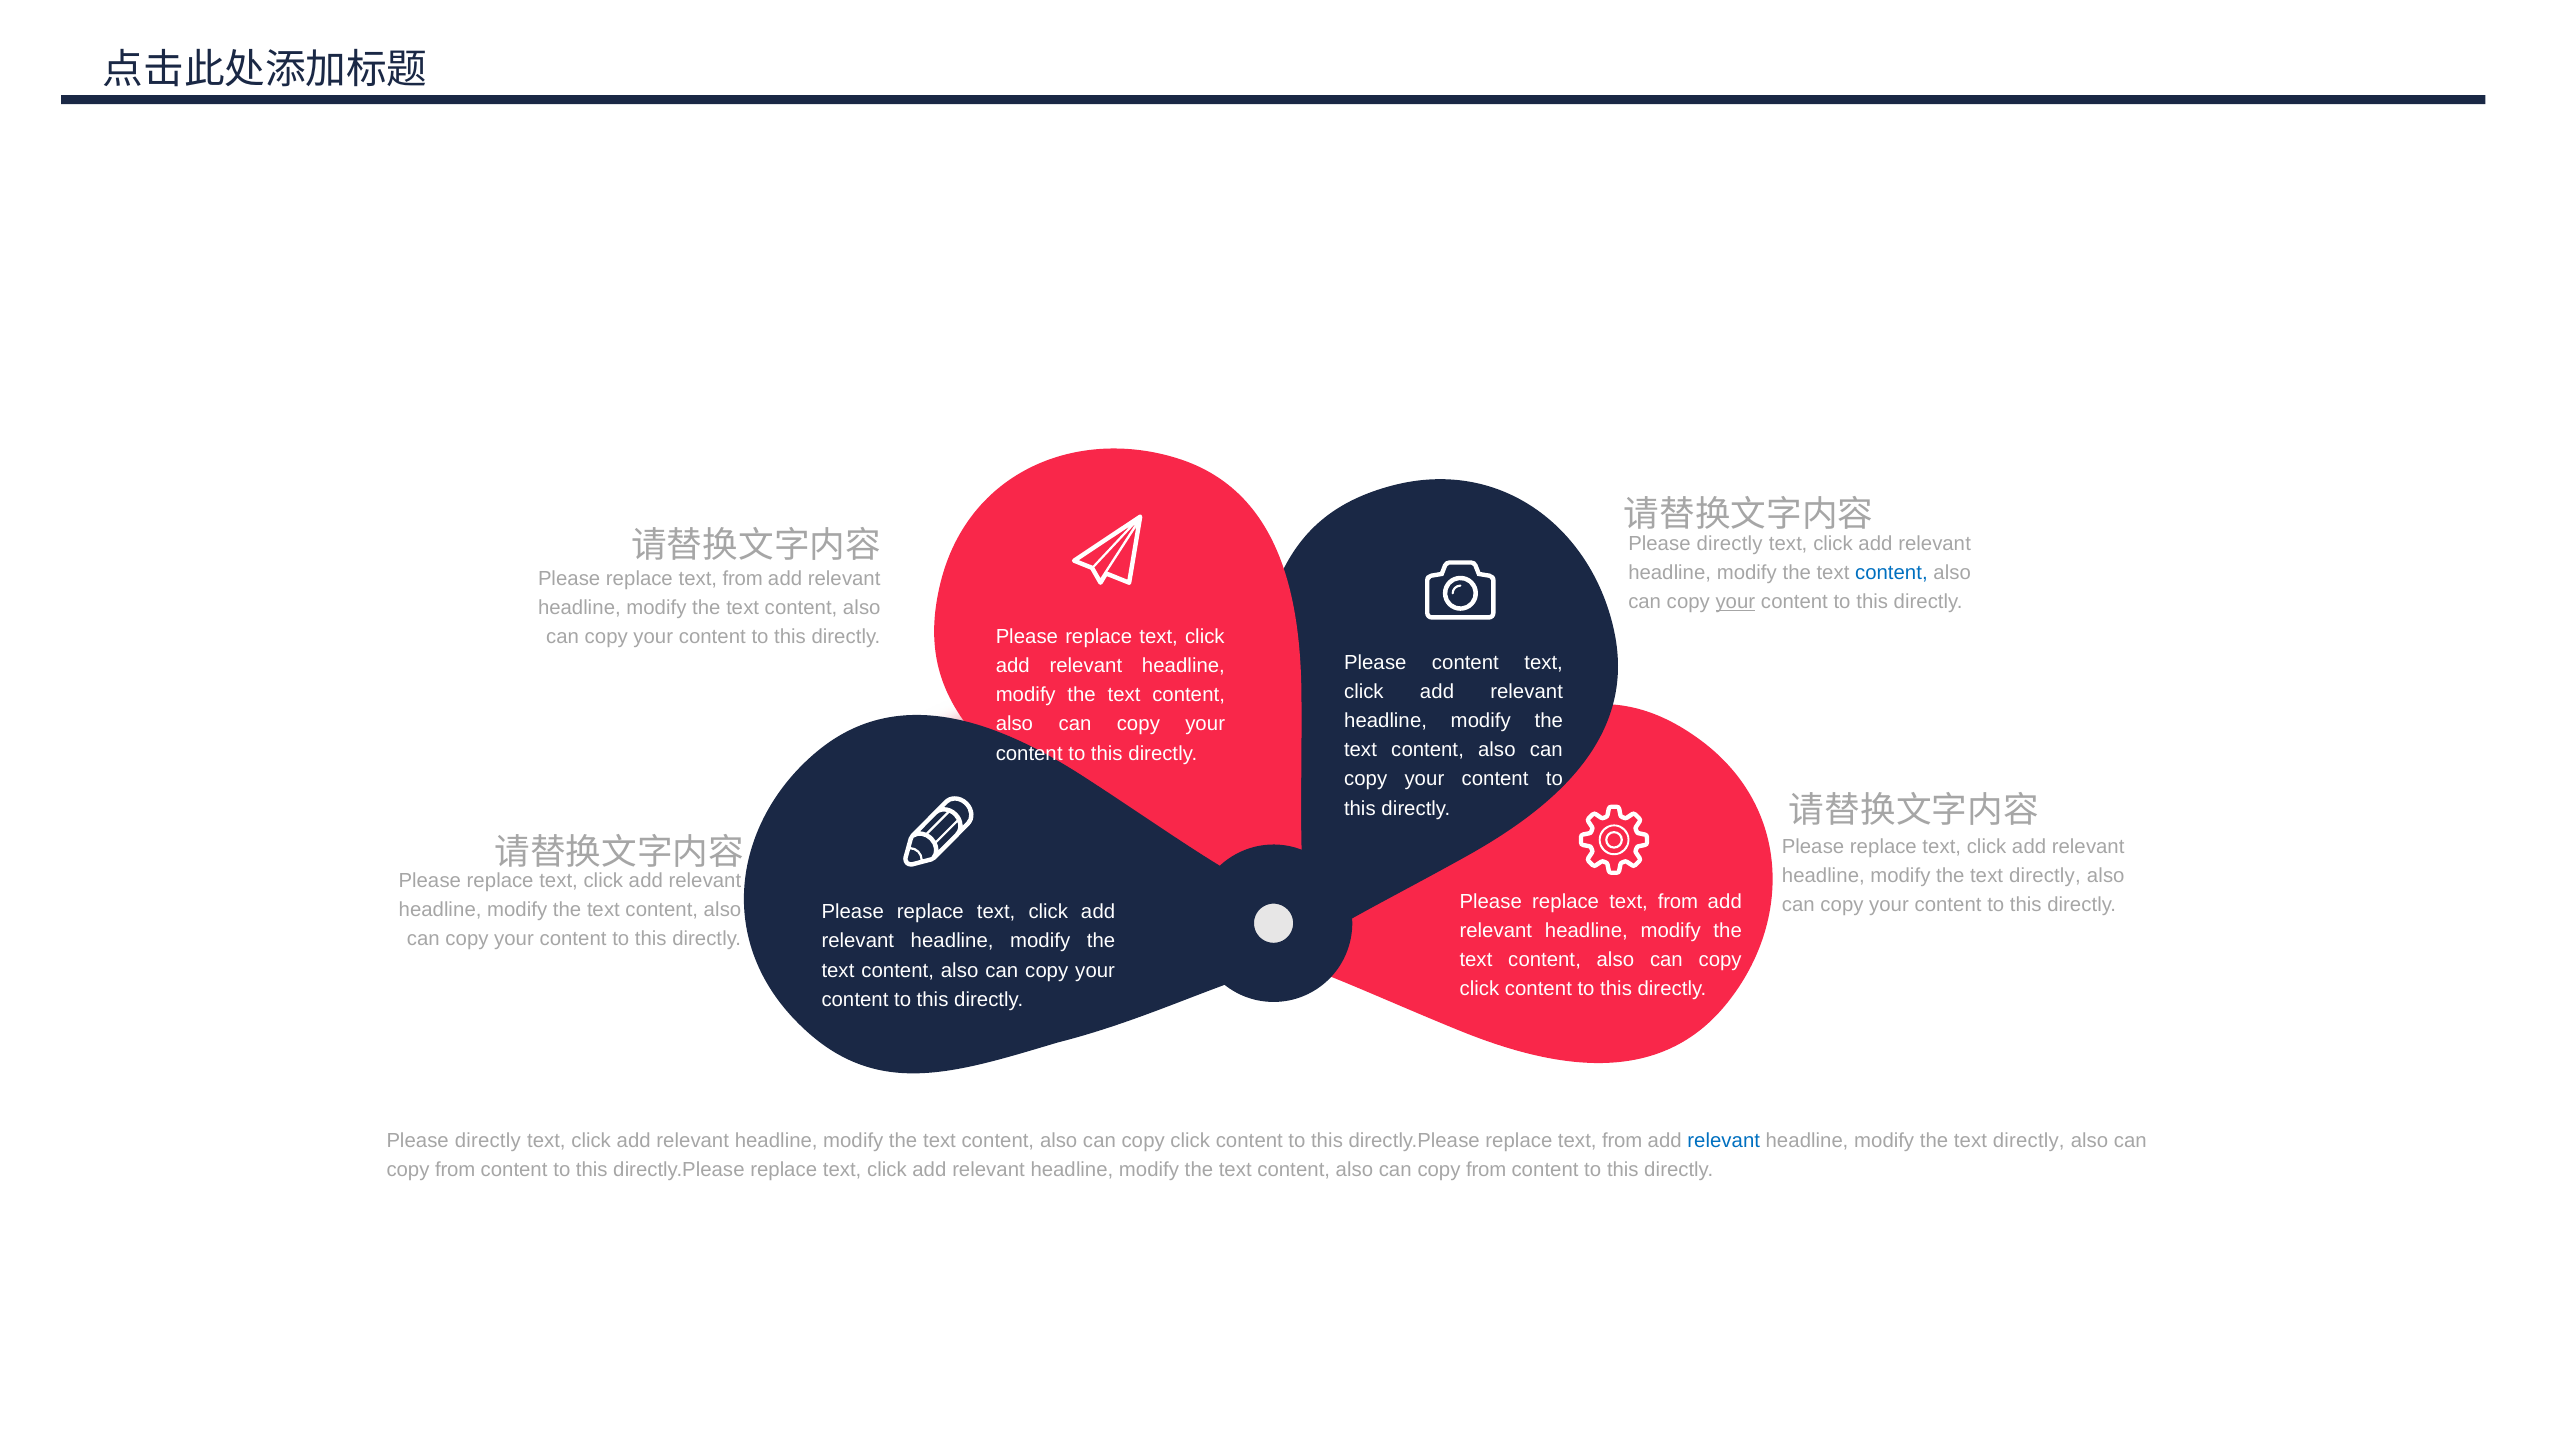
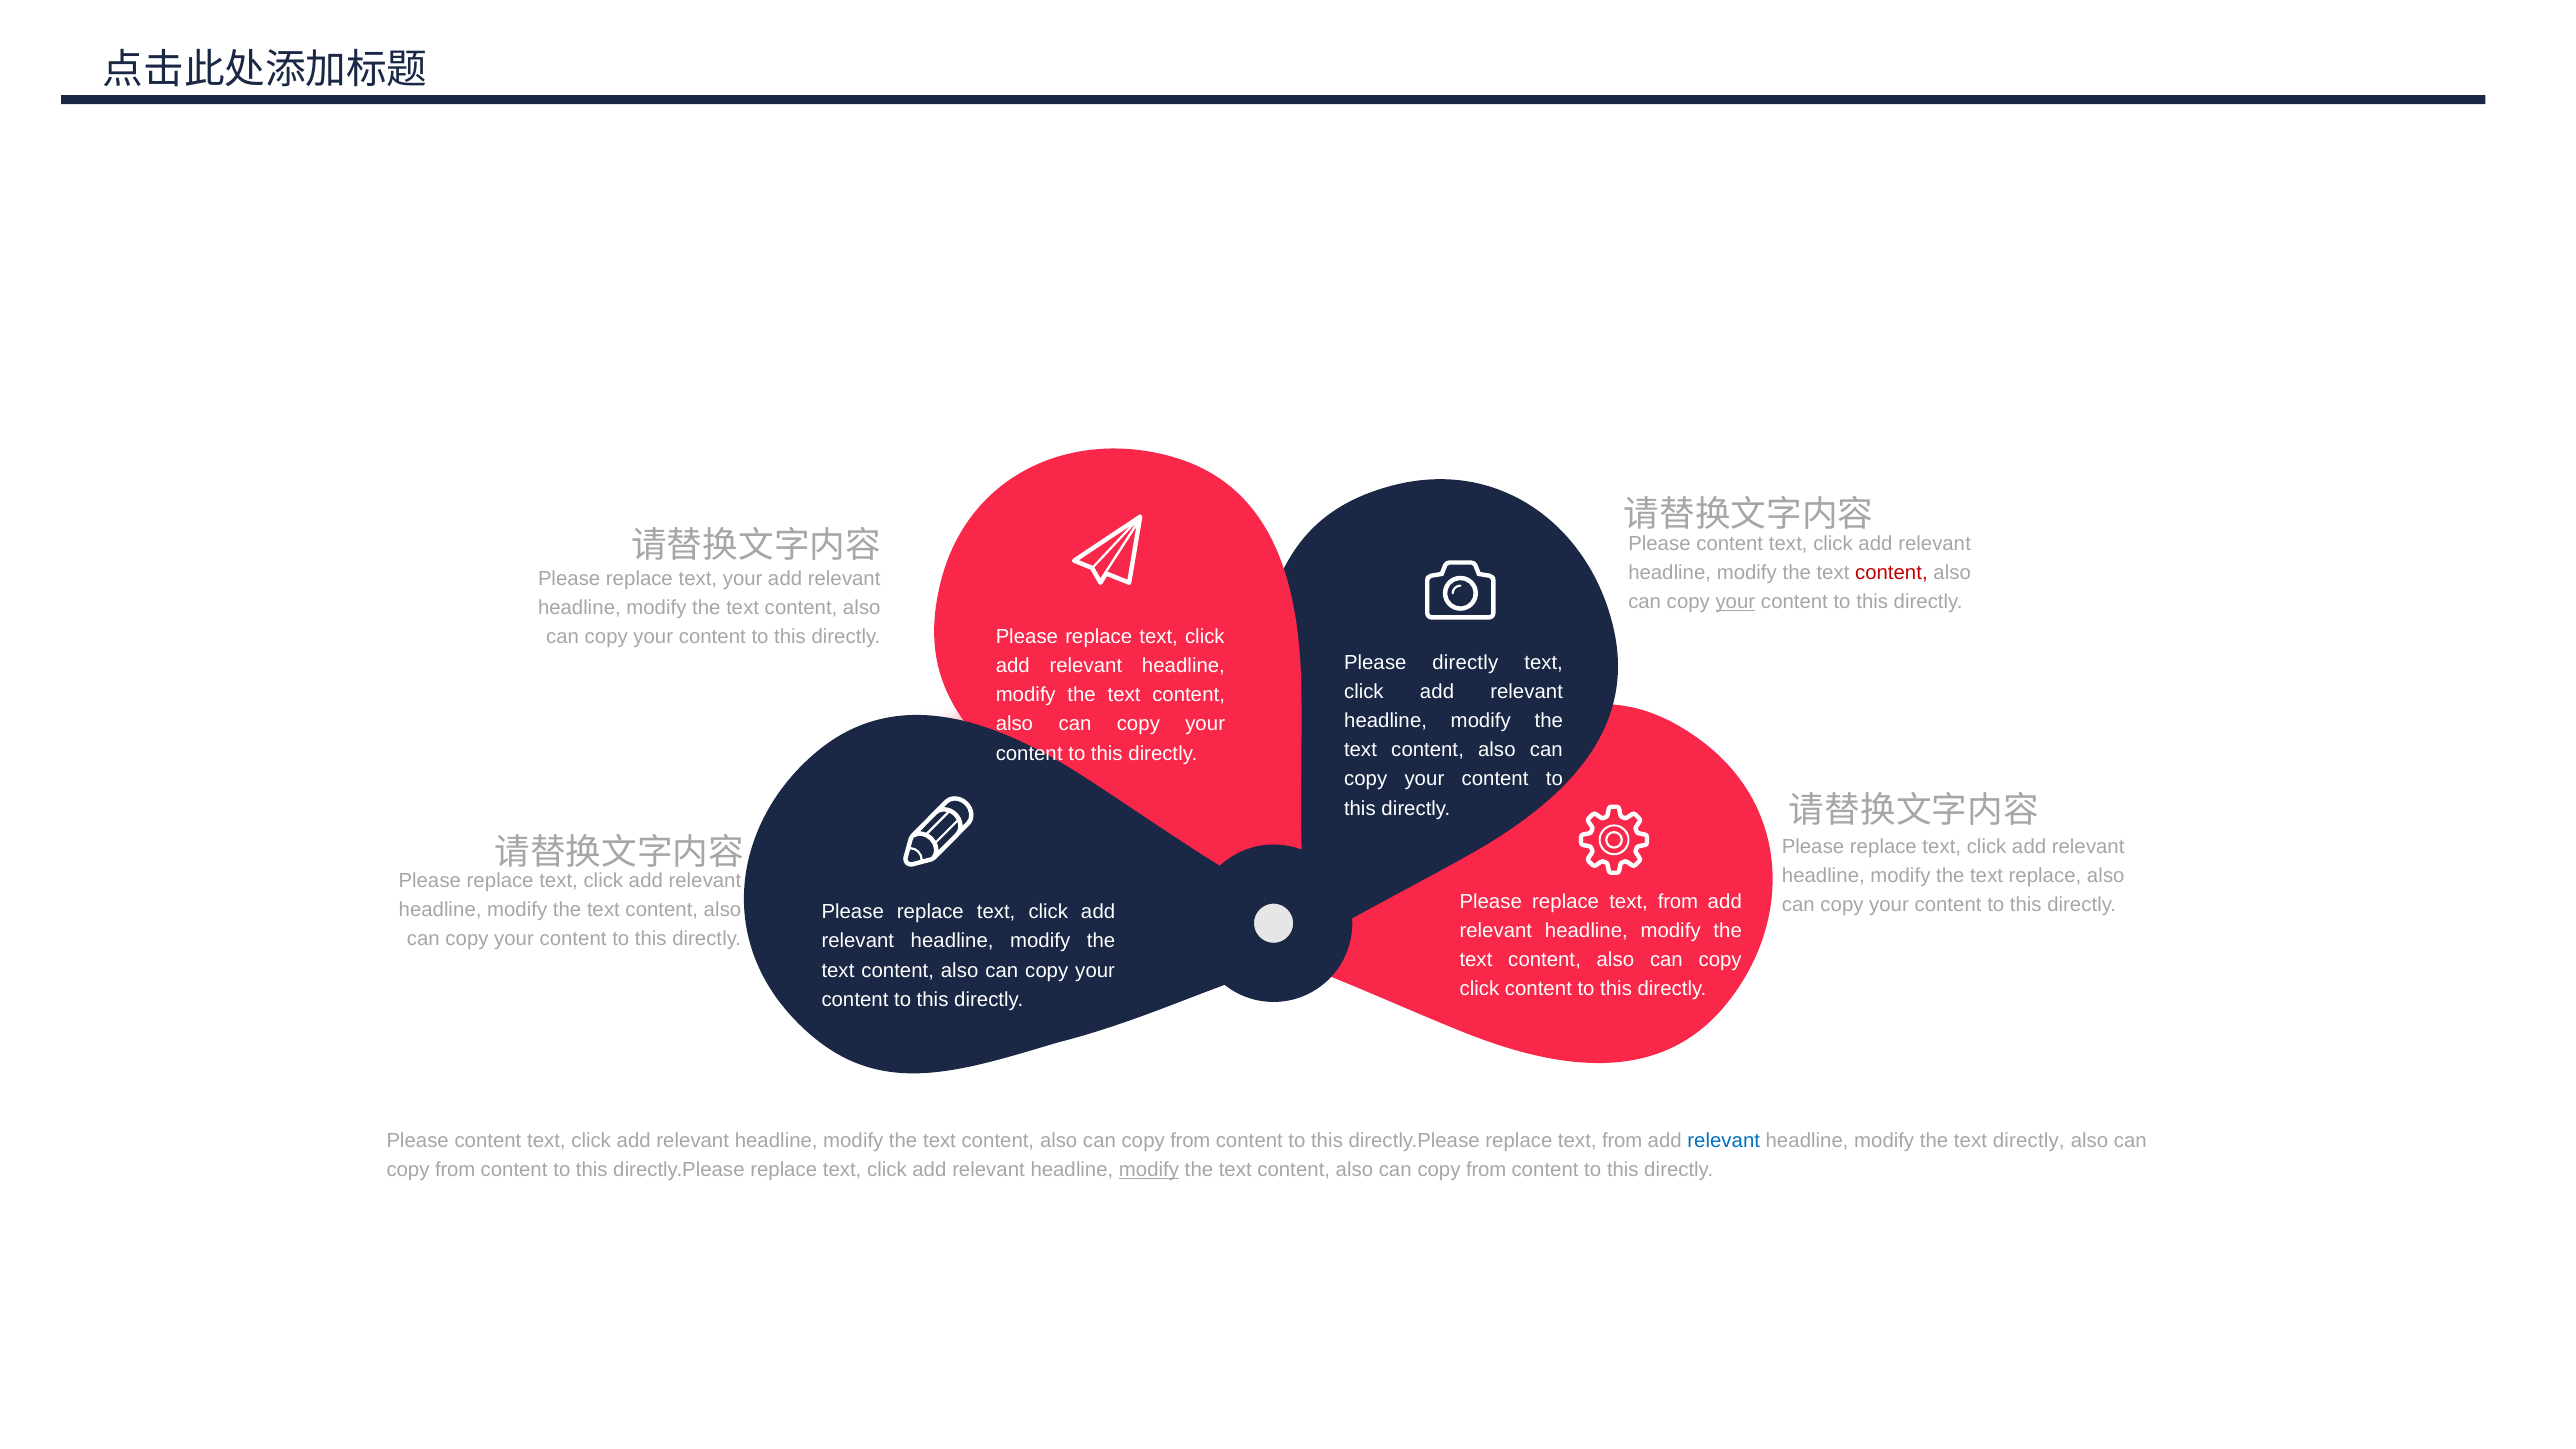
directly at (1730, 543): directly -> content
content at (1891, 573) colour: blue -> red
from at (743, 579): from -> your
Please content: content -> directly
directly at (2045, 876): directly -> replace
directly at (488, 1140): directly -> content
click at (1190, 1140): click -> from
modify at (1149, 1169) underline: none -> present
